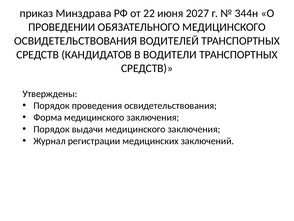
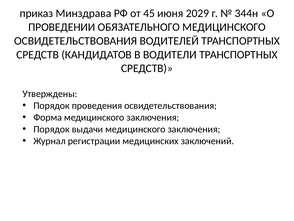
22: 22 -> 45
2027: 2027 -> 2029
